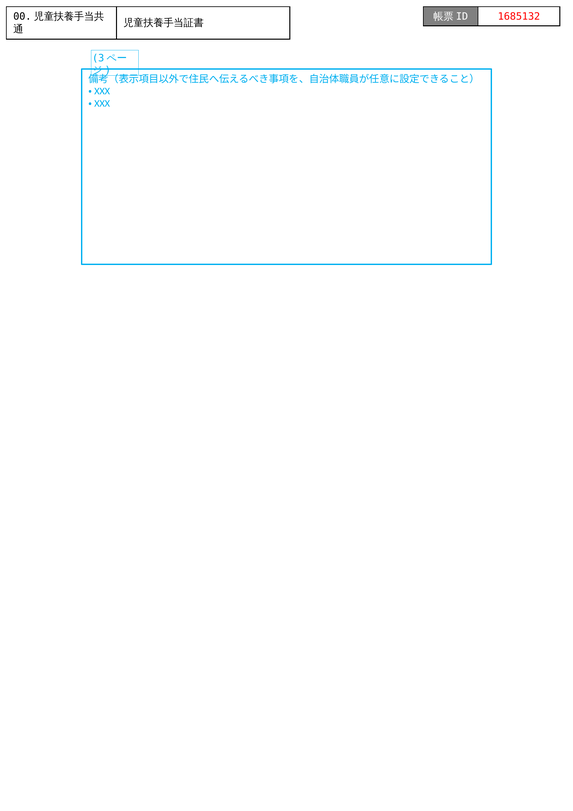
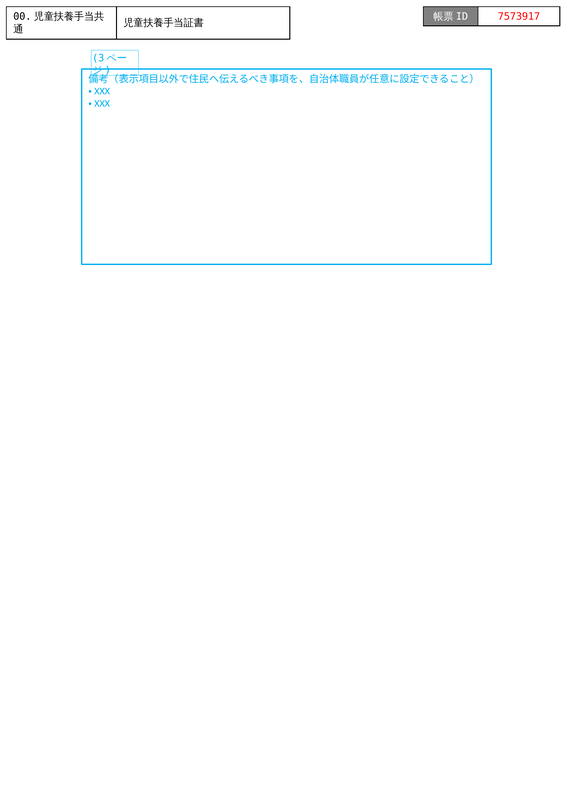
1685132: 1685132 -> 7573917
